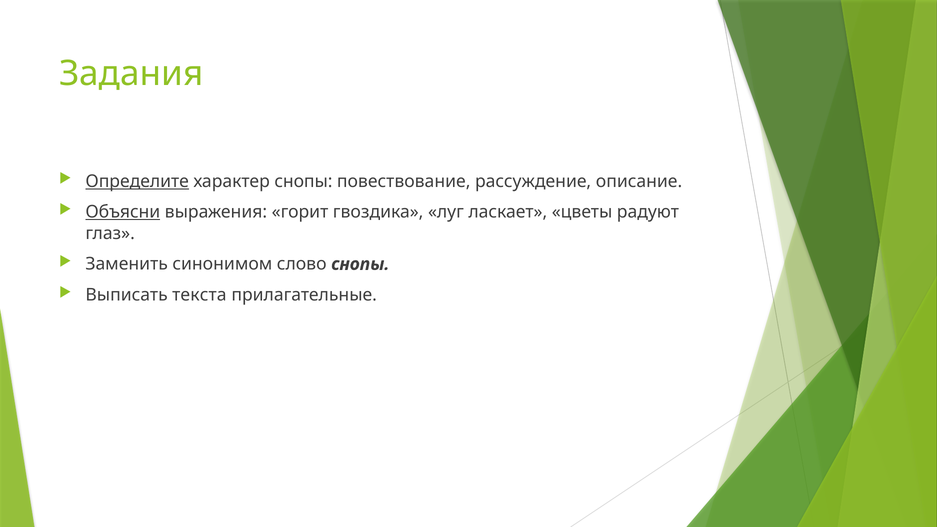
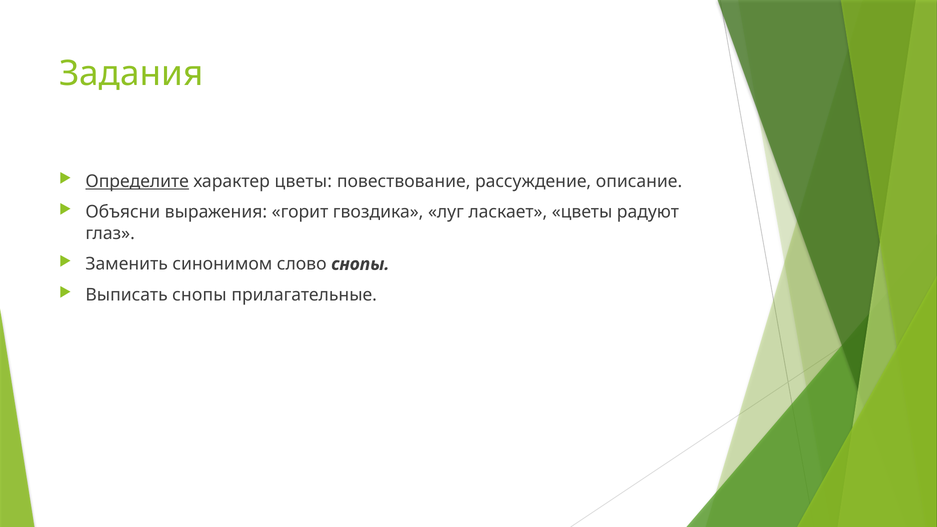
характер снопы: снопы -> цветы
Объясни underline: present -> none
Выписать текста: текста -> снопы
